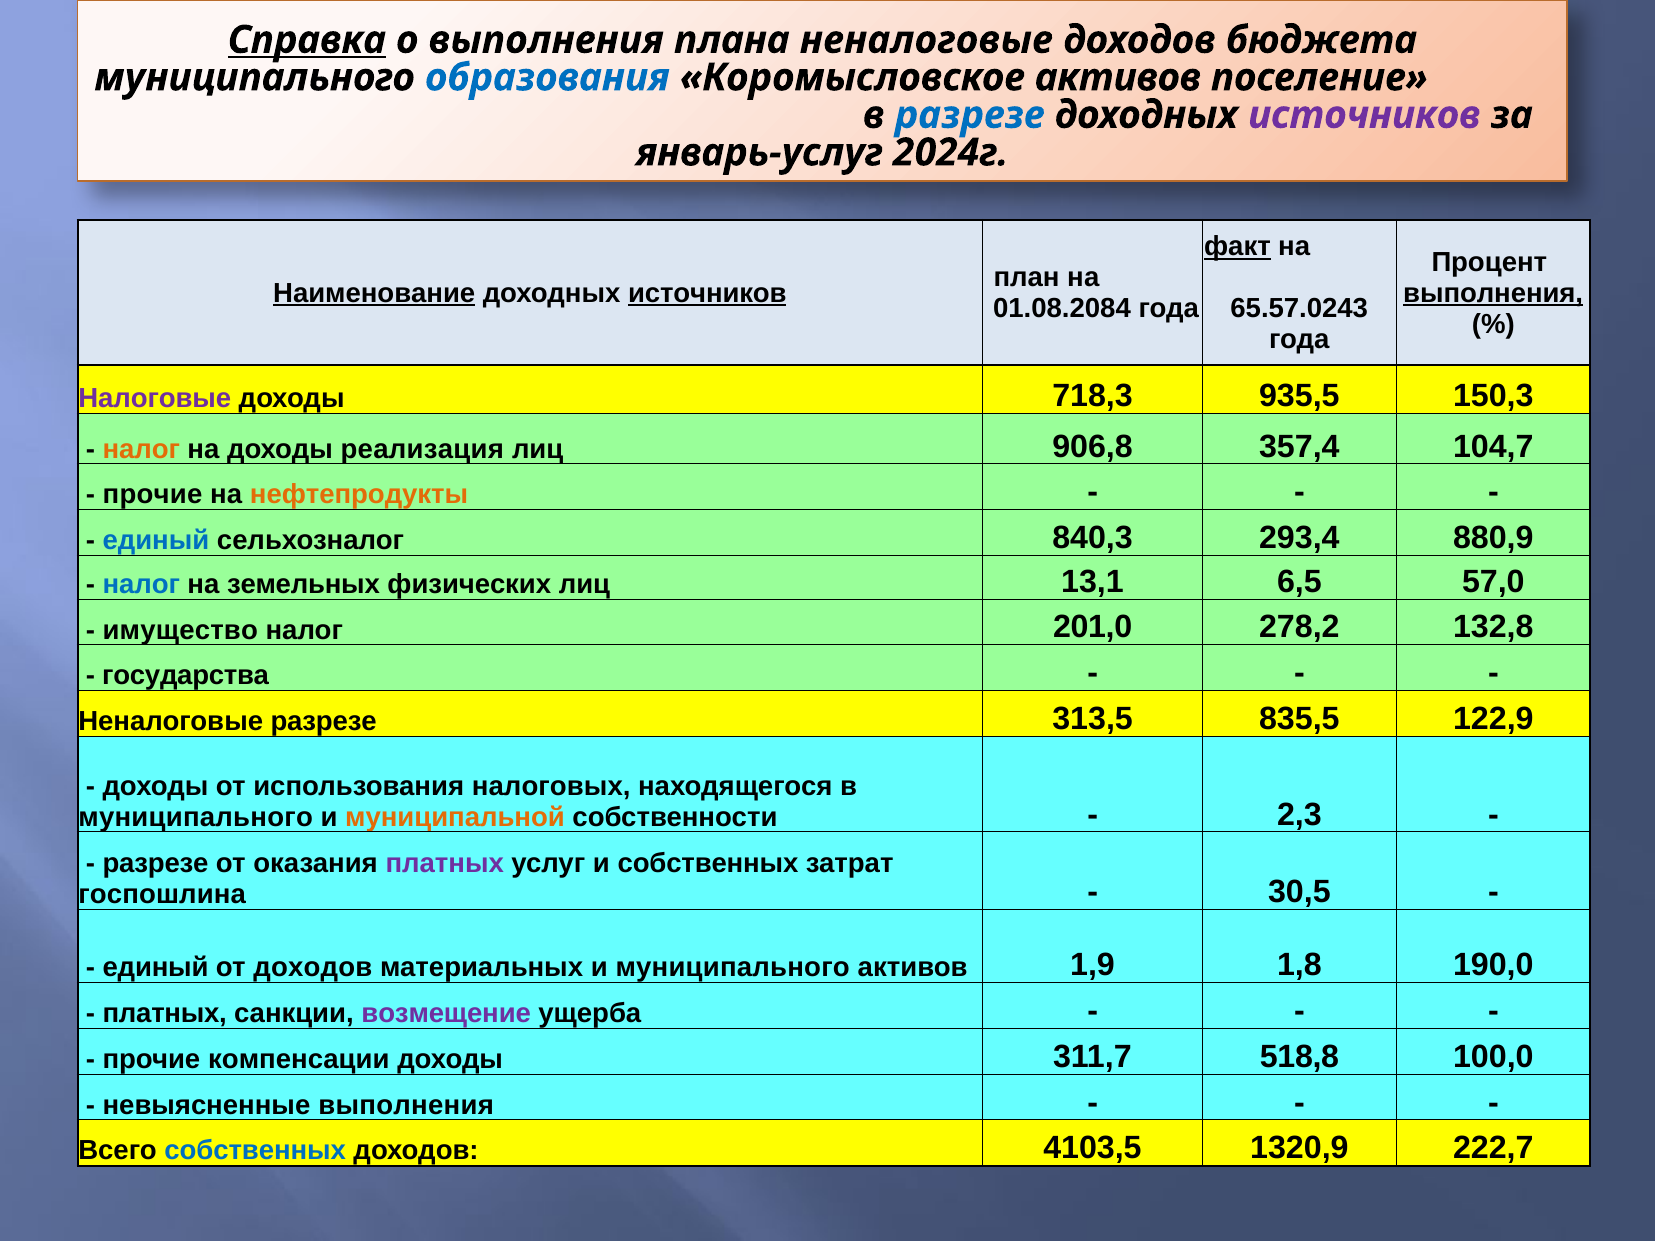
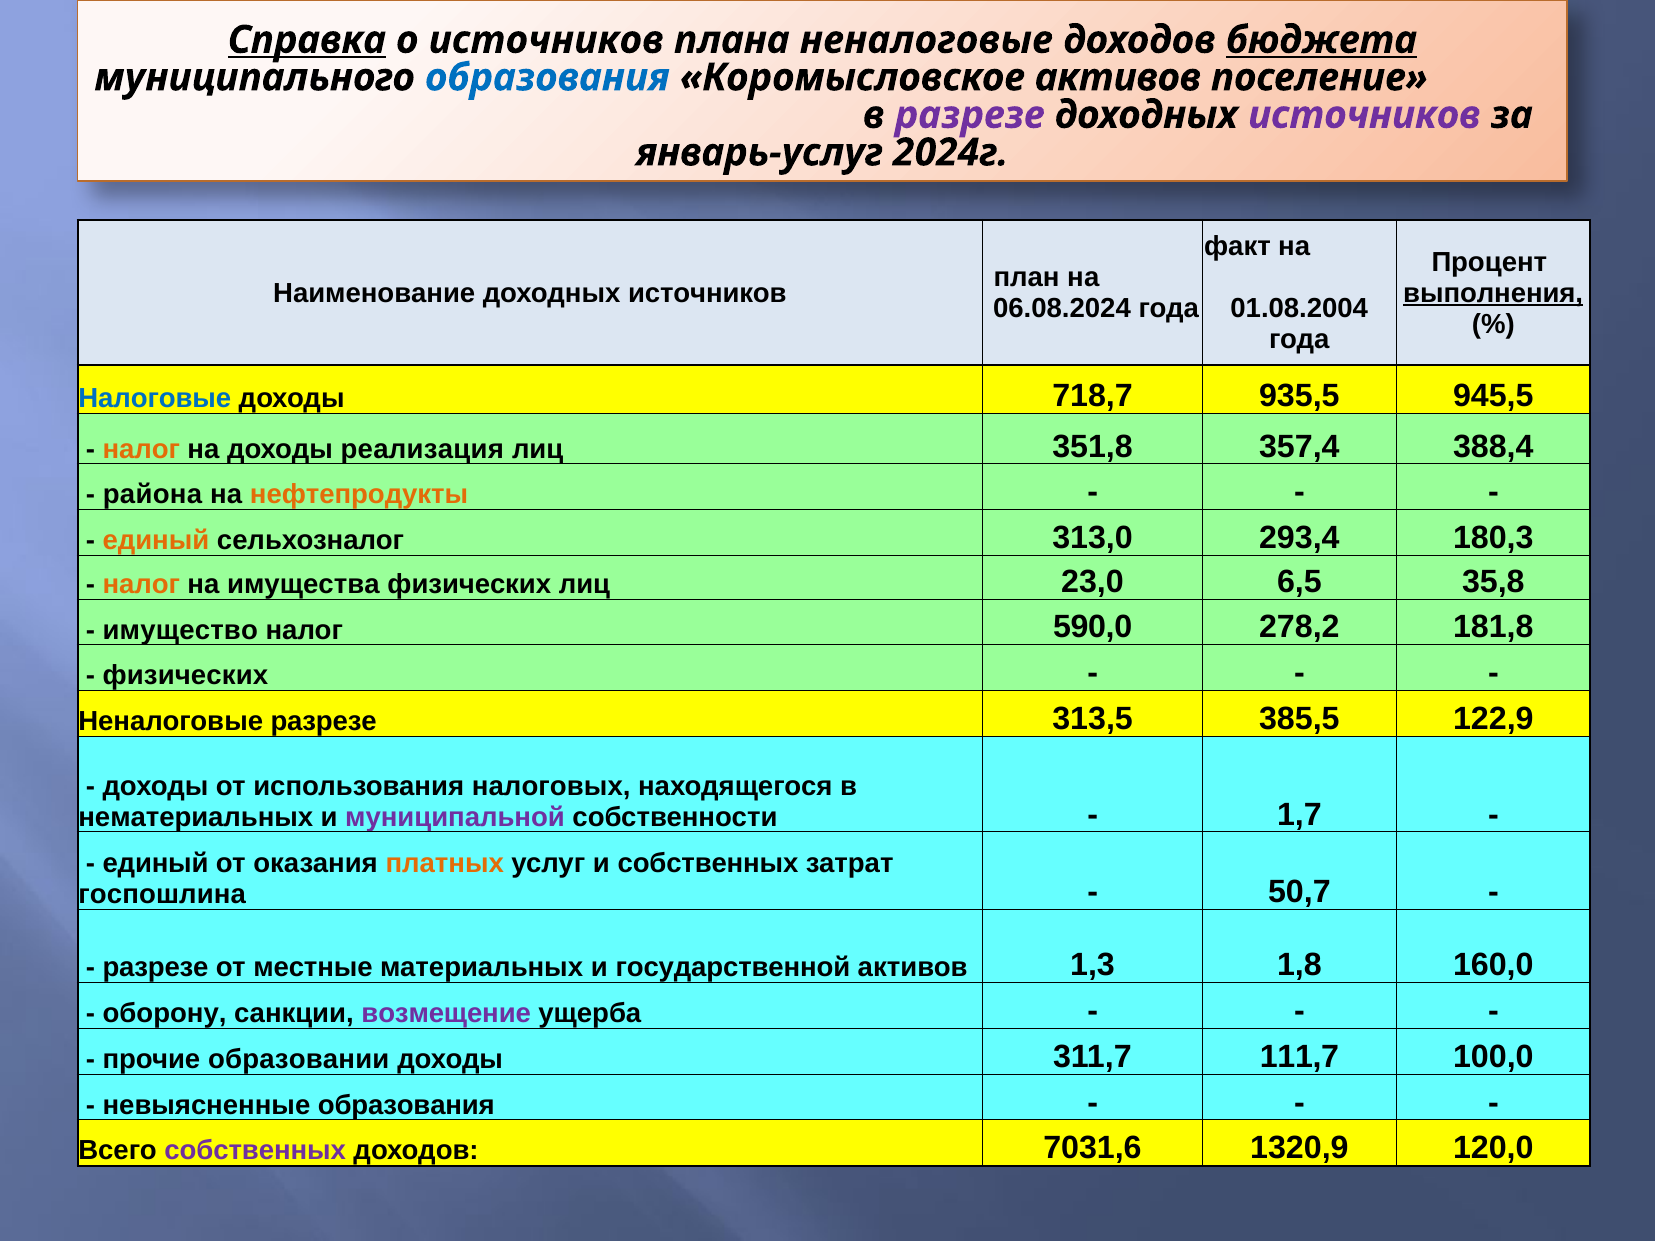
о выполнения: выполнения -> источников
бюджета underline: none -> present
разрезе at (970, 115) colour: blue -> purple
факт underline: present -> none
Наименование underline: present -> none
источников at (707, 293) underline: present -> none
01.08.2084: 01.08.2084 -> 06.08.2024
65.57.0243: 65.57.0243 -> 01.08.2004
Налоговые colour: purple -> blue
718,3: 718,3 -> 718,7
150,3: 150,3 -> 945,5
906,8: 906,8 -> 351,8
104,7: 104,7 -> 388,4
прочие at (153, 495): прочие -> района
единый at (156, 541) colour: blue -> orange
840,3: 840,3 -> 313,0
880,9: 880,9 -> 180,3
налог at (141, 584) colour: blue -> orange
земельных: земельных -> имущества
13,1: 13,1 -> 23,0
57,0: 57,0 -> 35,8
201,0: 201,0 -> 590,0
132,8: 132,8 -> 181,8
государства at (186, 676): государства -> физических
835,5: 835,5 -> 385,5
муниципального at (196, 817): муниципального -> нематериальных
муниципальной colour: orange -> purple
2,3: 2,3 -> 1,7
разрезе at (156, 864): разрезе -> единый
платных at (445, 864) colour: purple -> orange
30,5: 30,5 -> 50,7
единый at (156, 968): единый -> разрезе
от доходов: доходов -> местные
и муниципального: муниципального -> государственной
1,9: 1,9 -> 1,3
190,0: 190,0 -> 160,0
платных at (165, 1014): платных -> оборону
компенсации: компенсации -> образовании
518,8: 518,8 -> 111,7
невыясненные выполнения: выполнения -> образования
собственных at (255, 1151) colour: blue -> purple
4103,5: 4103,5 -> 7031,6
222,7: 222,7 -> 120,0
